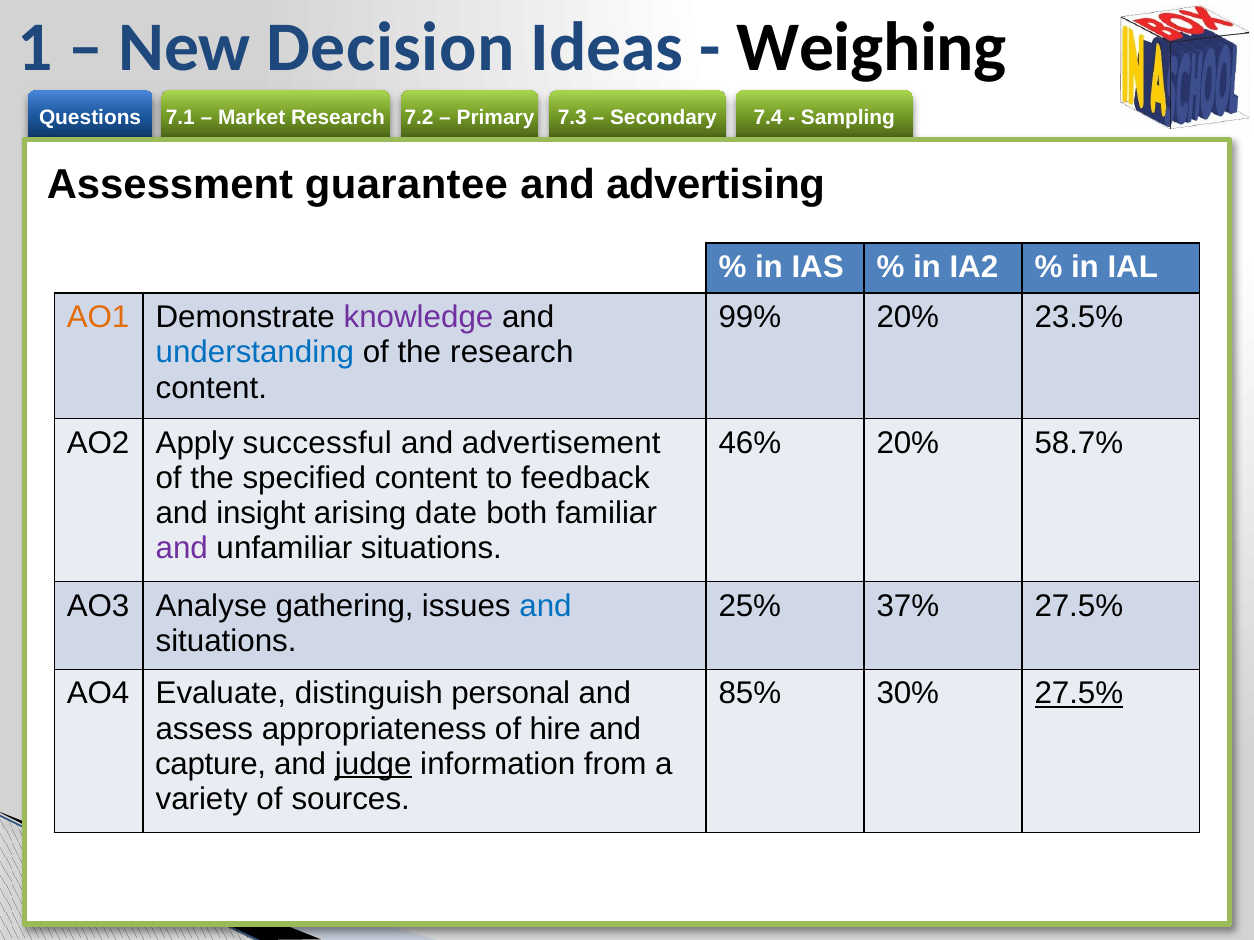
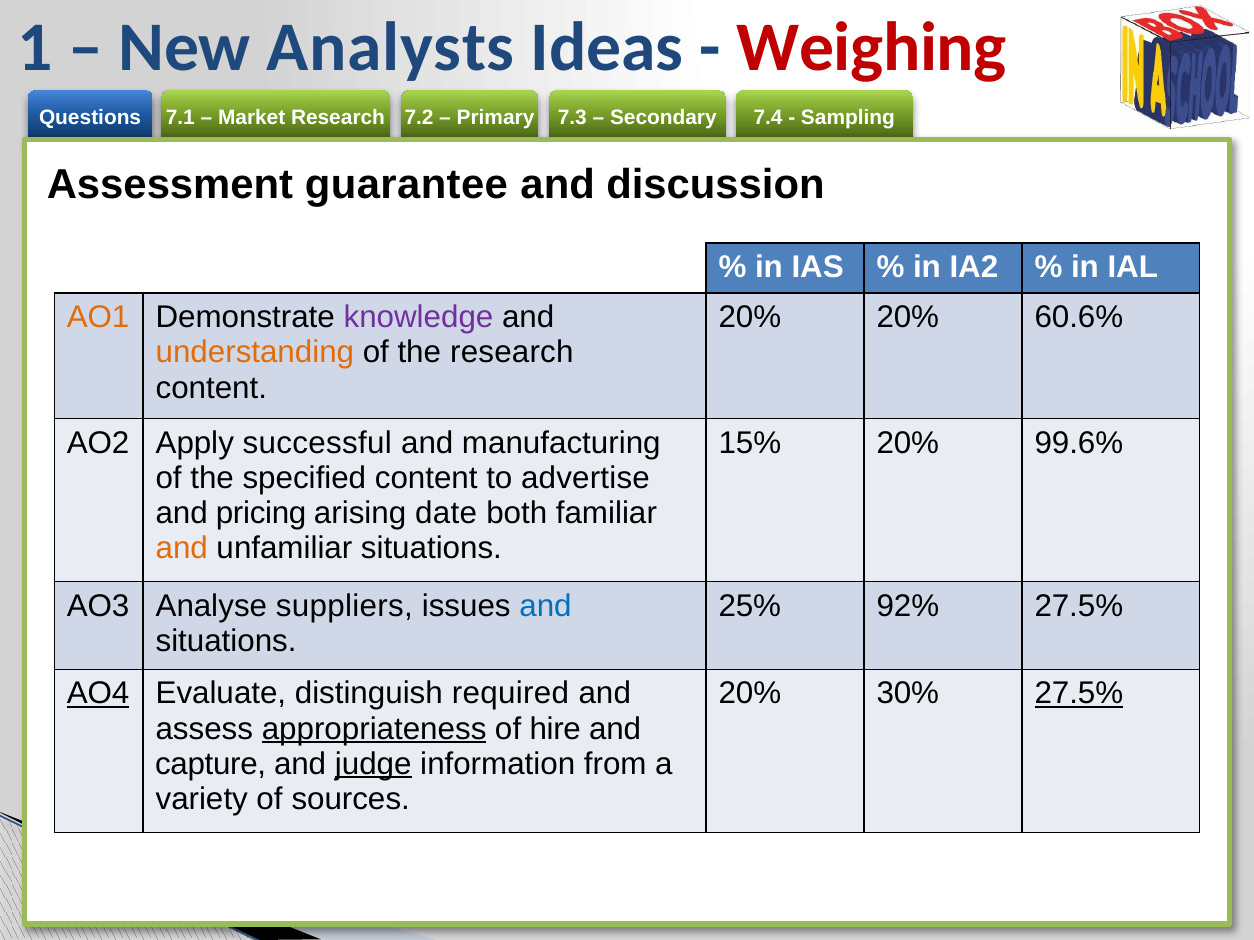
Decision: Decision -> Analysts
Weighing colour: black -> red
advertising: advertising -> discussion
99% at (750, 318): 99% -> 20%
23.5%: 23.5% -> 60.6%
understanding colour: blue -> orange
advertisement: advertisement -> manufacturing
46%: 46% -> 15%
58.7%: 58.7% -> 99.6%
feedback: feedback -> advertise
insight: insight -> pricing
and at (182, 548) colour: purple -> orange
gathering: gathering -> suppliers
37%: 37% -> 92%
AO4 underline: none -> present
personal: personal -> required
85% at (750, 694): 85% -> 20%
appropriateness underline: none -> present
